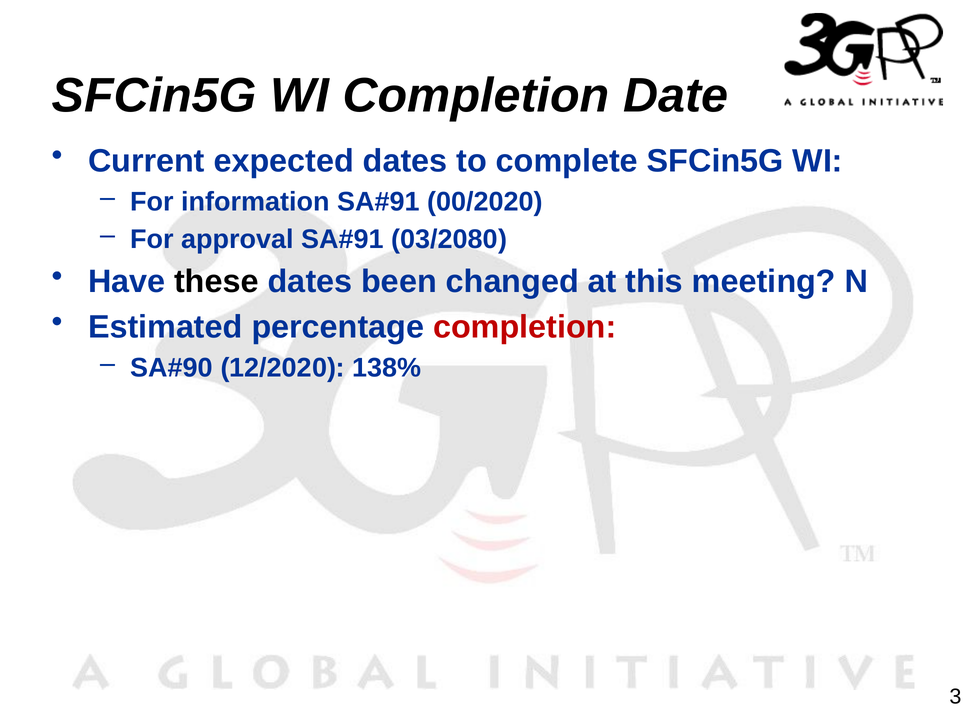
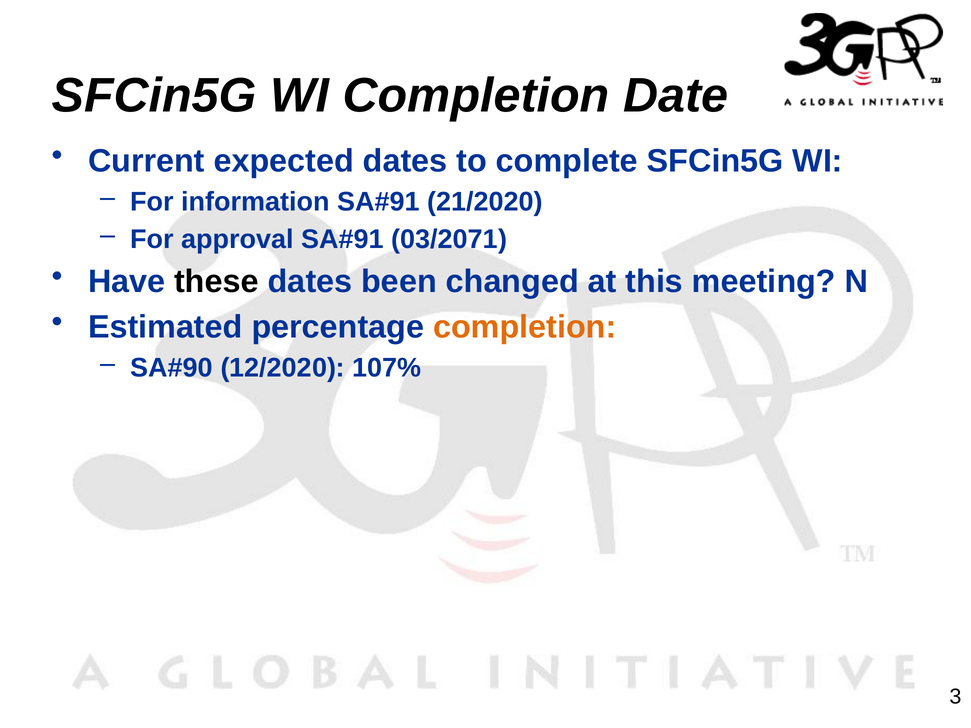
00/2020: 00/2020 -> 21/2020
03/2080: 03/2080 -> 03/2071
completion at (525, 327) colour: red -> orange
138%: 138% -> 107%
